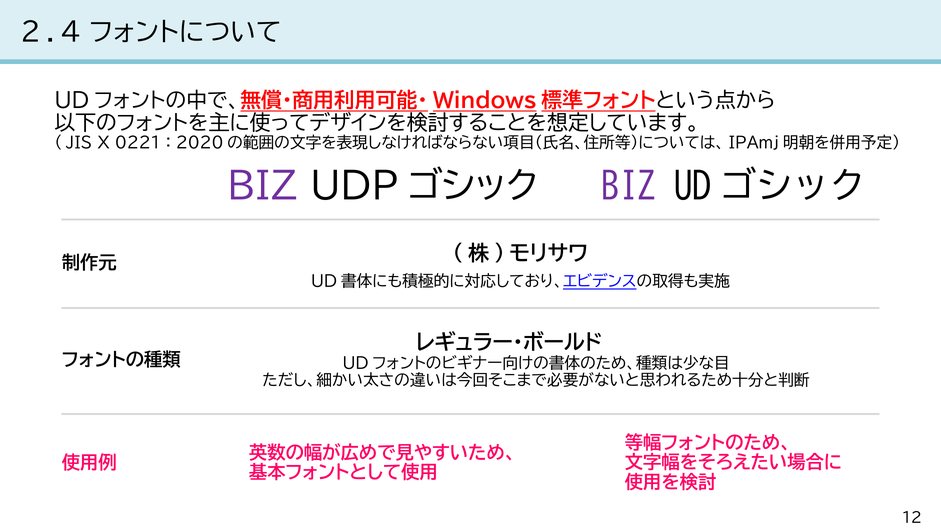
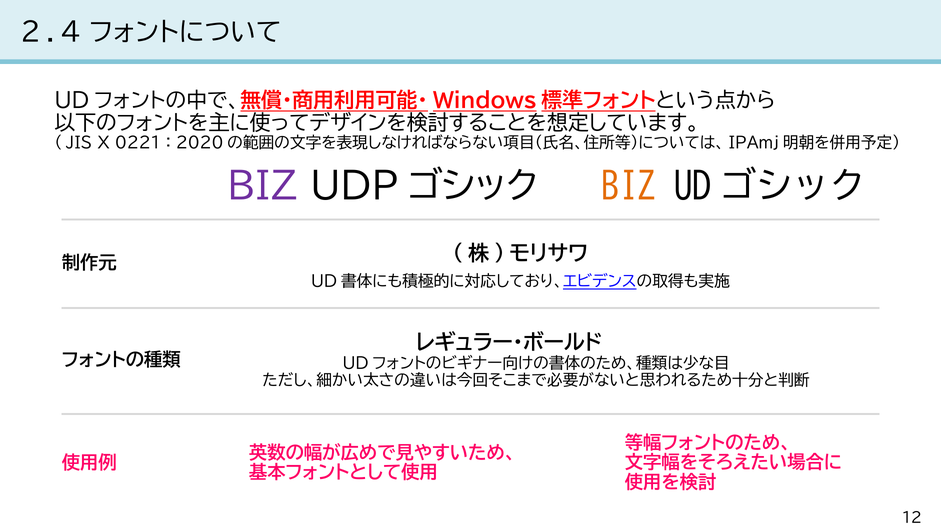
BIZ at (629, 187) colour: purple -> orange
